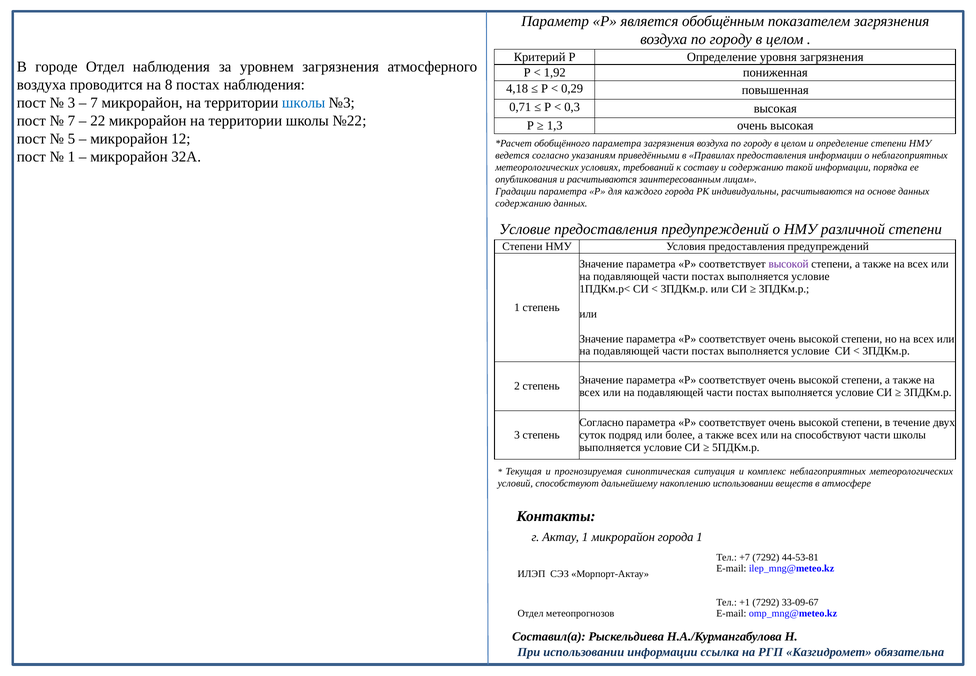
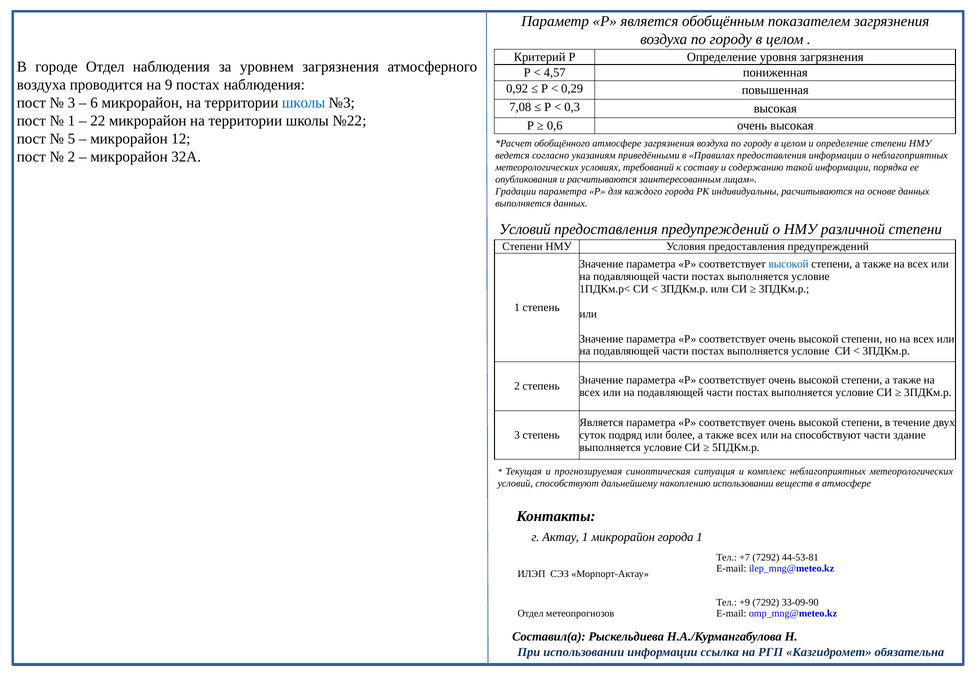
1,92: 1,92 -> 4,57
8: 8 -> 9
4,18: 4,18 -> 0,92
7 at (94, 103): 7 -> 6
0,71: 0,71 -> 7,08
7 at (71, 121): 7 -> 1
1,3: 1,3 -> 0,6
обобщённого параметра: параметра -> атмосфере
1 at (71, 157): 1 -> 2
содержанию at (523, 203): содержанию -> выполняется
Условие at (525, 229): Условие -> Условий
высокой at (789, 264) colour: purple -> blue
Согласно at (601, 422): Согласно -> Является
части школы: школы -> здание
+1: +1 -> +9
33-09-67: 33-09-67 -> 33-09-90
